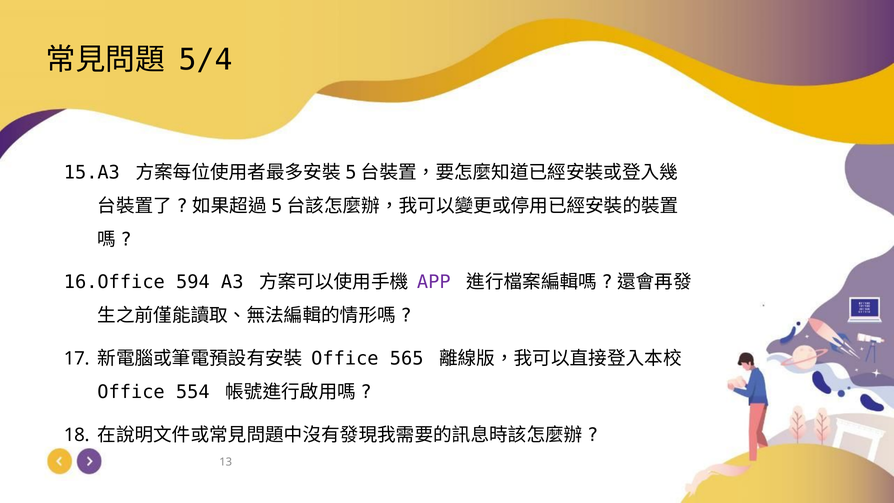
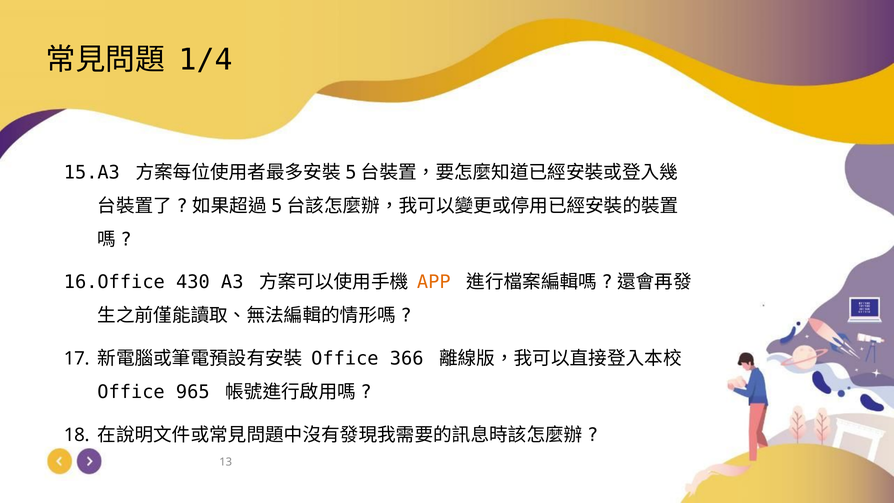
5/4: 5/4 -> 1/4
594: 594 -> 430
APP colour: purple -> orange
565: 565 -> 366
554: 554 -> 965
